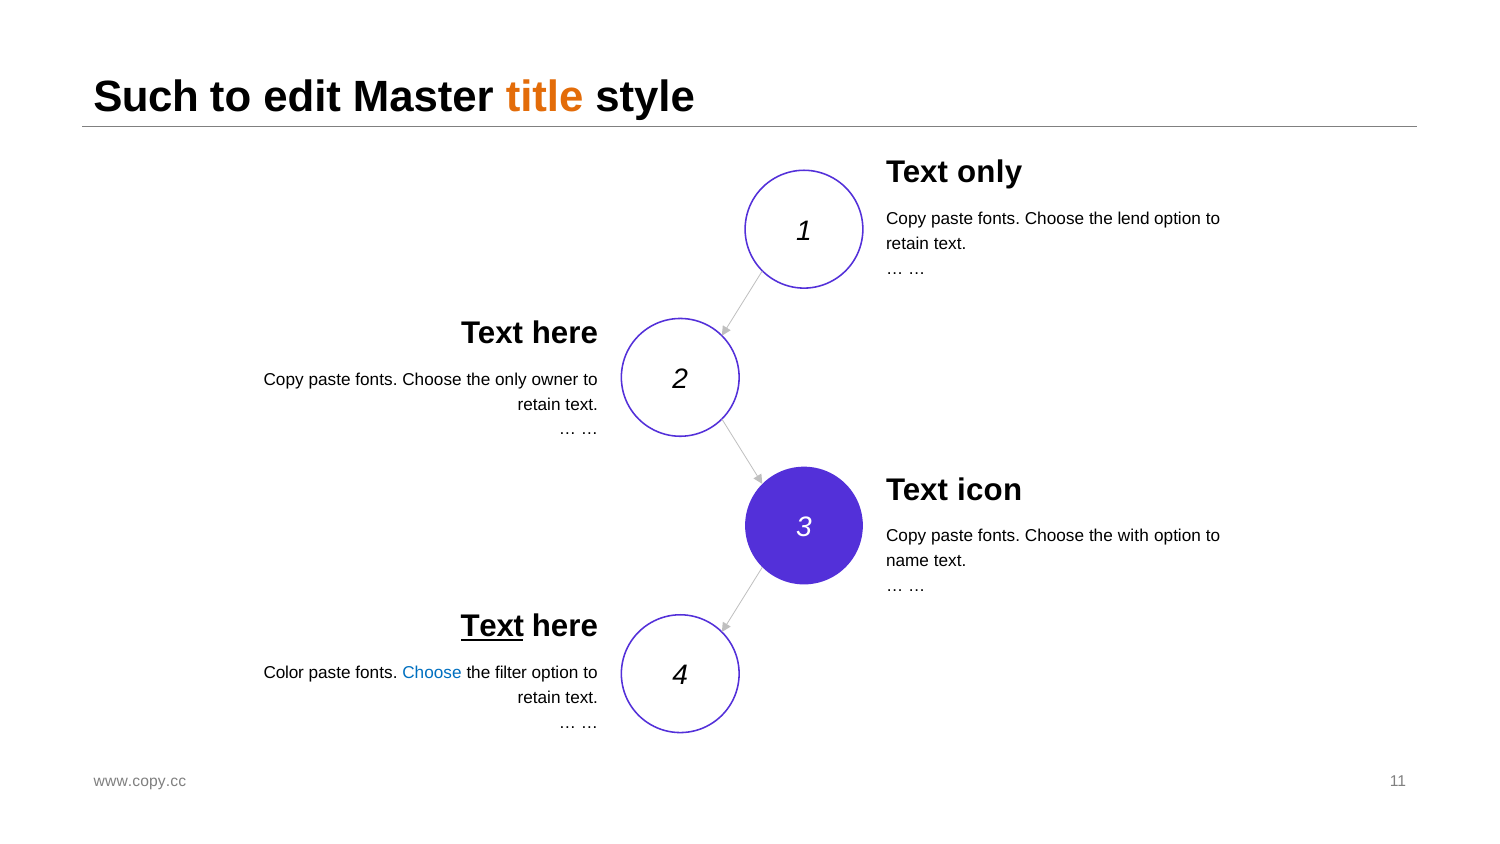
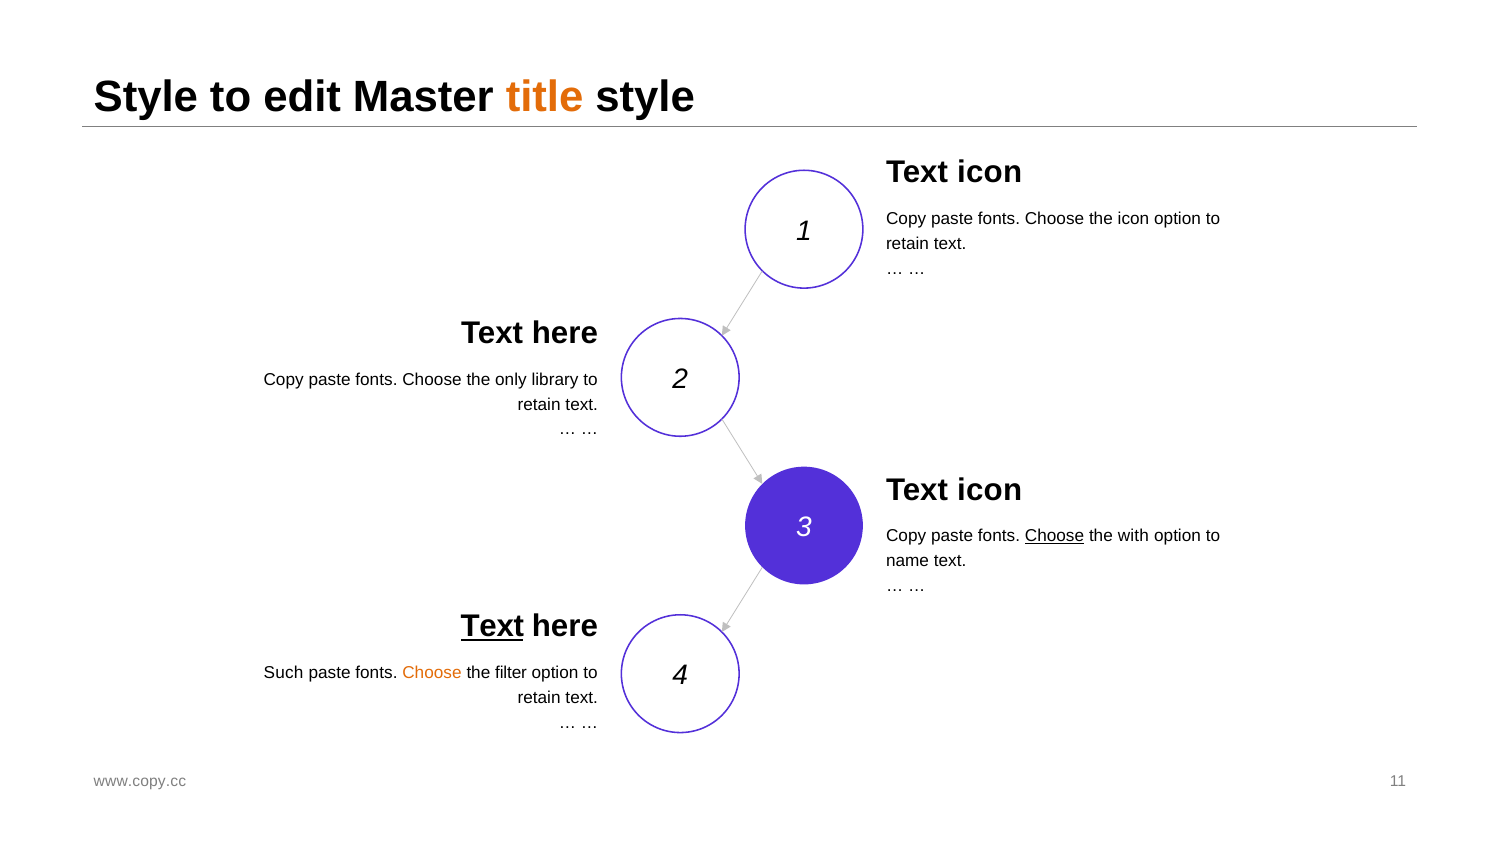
Such at (146, 97): Such -> Style
only at (990, 172): only -> icon
the lend: lend -> icon
owner: owner -> library
Choose at (1054, 536) underline: none -> present
Color: Color -> Such
Choose at (432, 673) colour: blue -> orange
